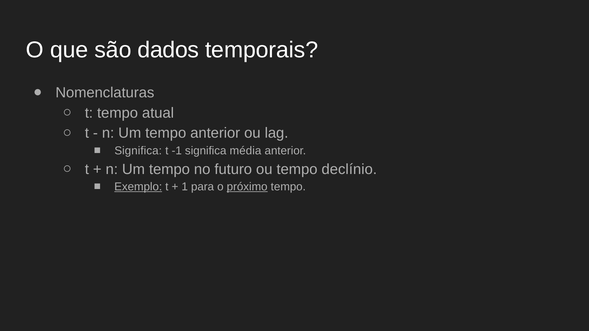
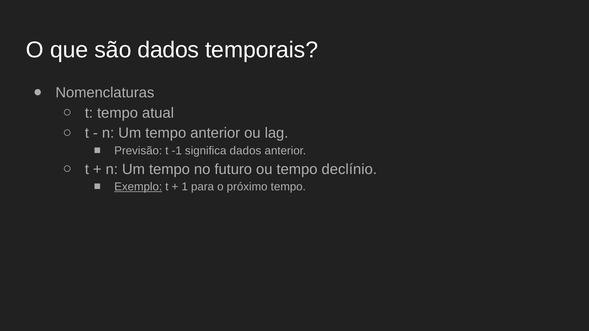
Significa at (138, 151): Significa -> Previsão
significa média: média -> dados
próximo underline: present -> none
